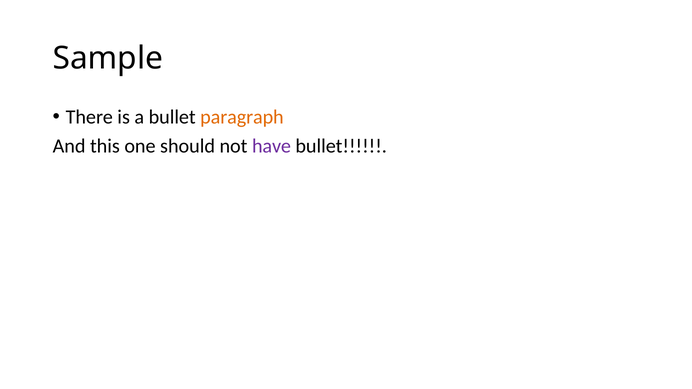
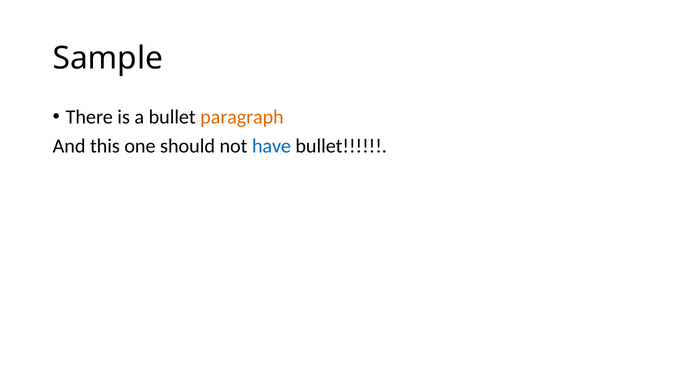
have colour: purple -> blue
